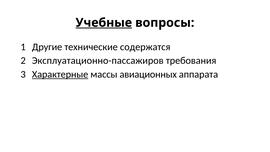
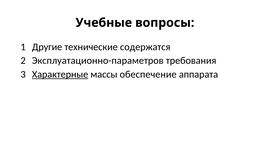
Учебные underline: present -> none
Эксплуатационно-пассажиров: Эксплуатационно-пассажиров -> Эксплуатационно-параметров
авиационных: авиационных -> обеспечение
